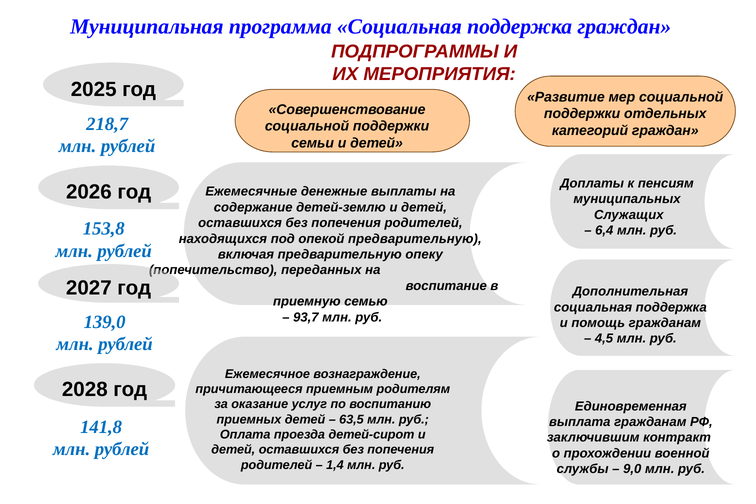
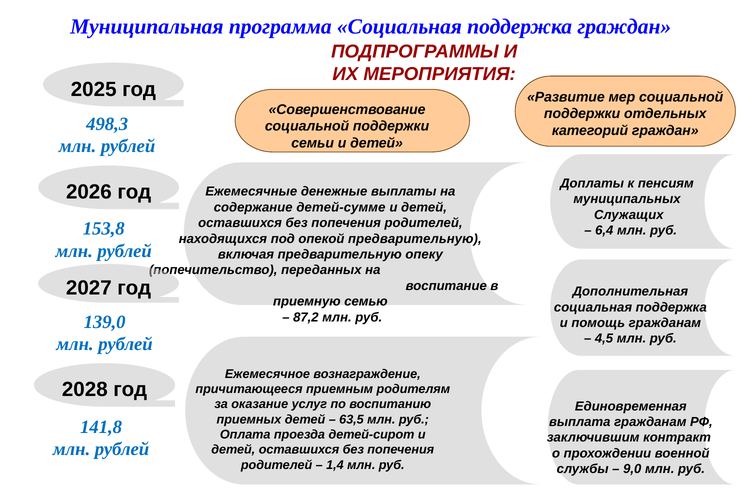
218,7: 218,7 -> 498,3
детей-землю: детей-землю -> детей-сумме
93,7: 93,7 -> 87,2
